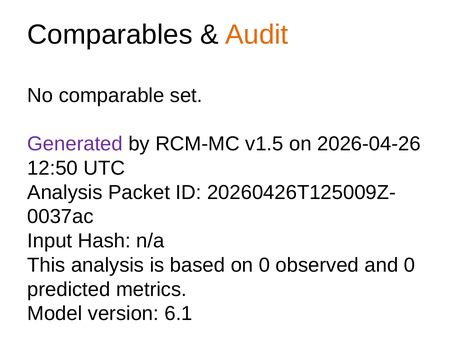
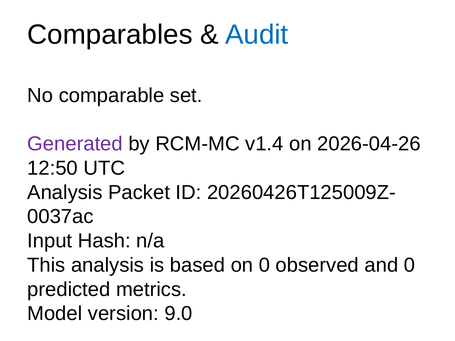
Audit colour: orange -> blue
v1.5: v1.5 -> v1.4
6.1: 6.1 -> 9.0
